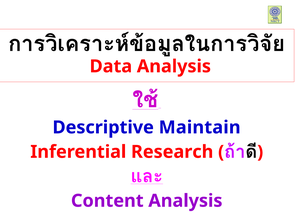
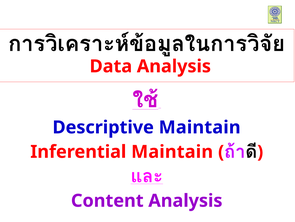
Inferential Research: Research -> Maintain
